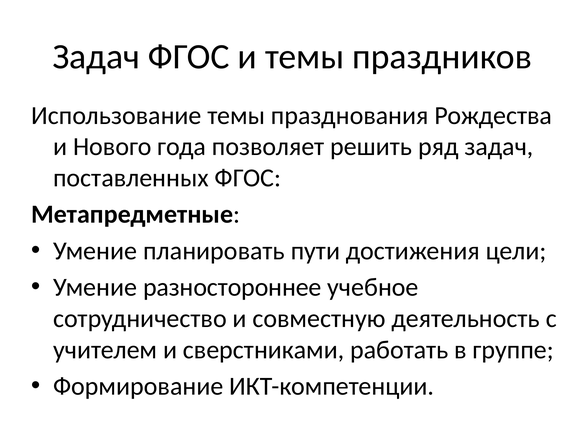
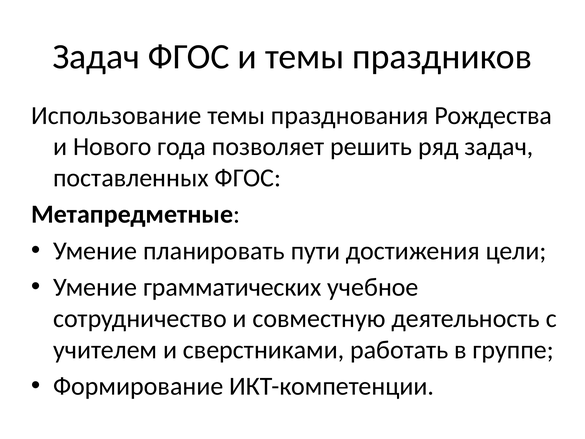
разностороннее: разностороннее -> грамматических
